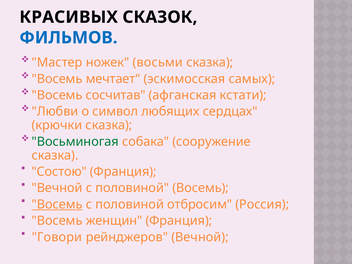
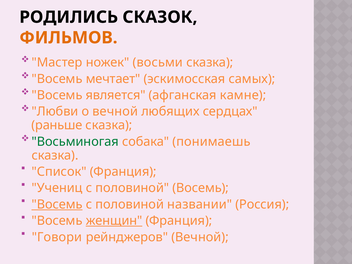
КРАСИВЫХ: КРАСИВЫХ -> РОДИЛИСЬ
ФИЛЬМОВ colour: blue -> orange
сосчитав: сосчитав -> является
кстати: кстати -> камне
о символ: символ -> вечной
крючки: крючки -> раньше
сооружение: сооружение -> понимаешь
Состою: Состою -> Список
Вечной at (57, 188): Вечной -> Учениц
отбросим: отбросим -> названии
женщин underline: none -> present
